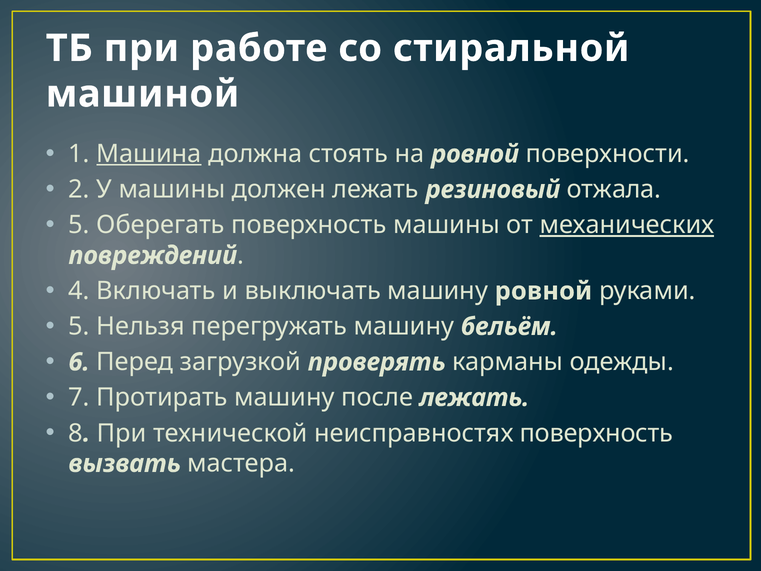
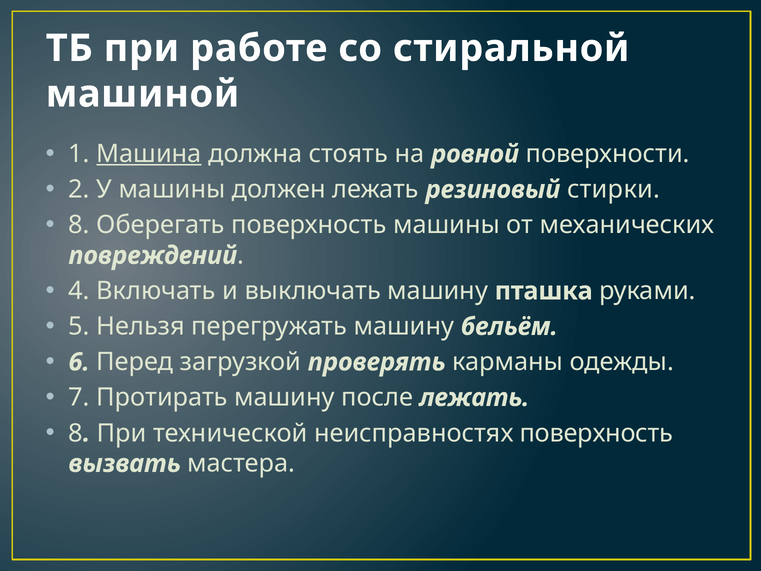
отжала: отжала -> стирки
5 at (79, 225): 5 -> 8
механических underline: present -> none
машину ровной: ровной -> пташка
